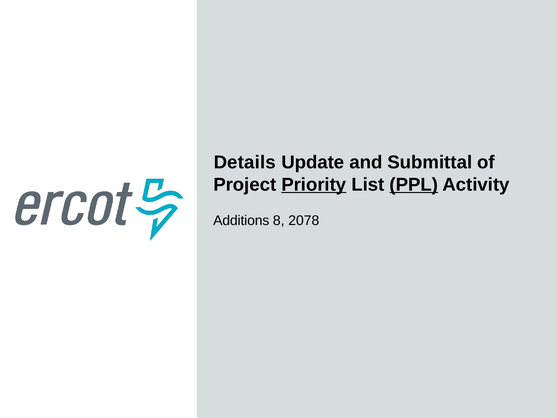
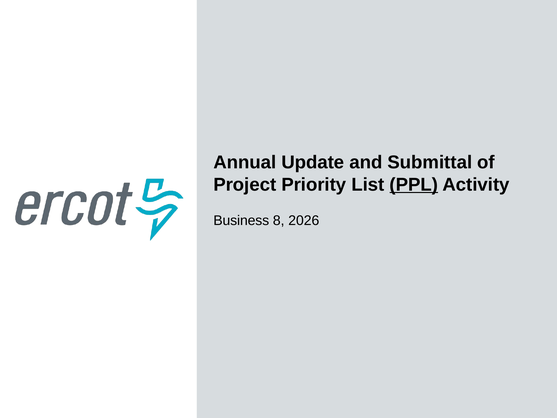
Details: Details -> Annual
Priority underline: present -> none
Additions: Additions -> Business
2078: 2078 -> 2026
